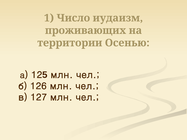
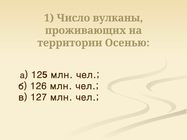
иудаизм: иудаизм -> вулканы
